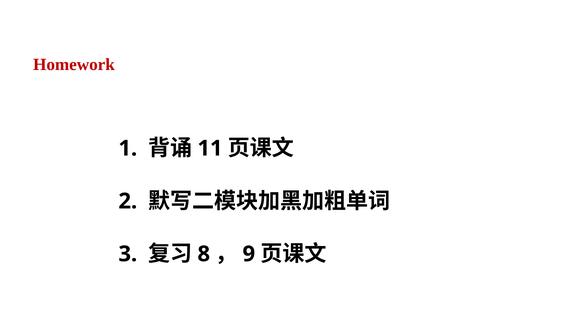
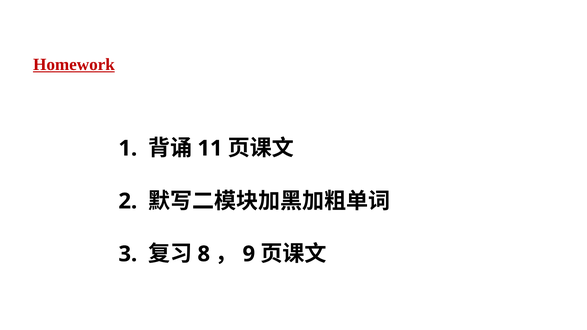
Homework underline: none -> present
